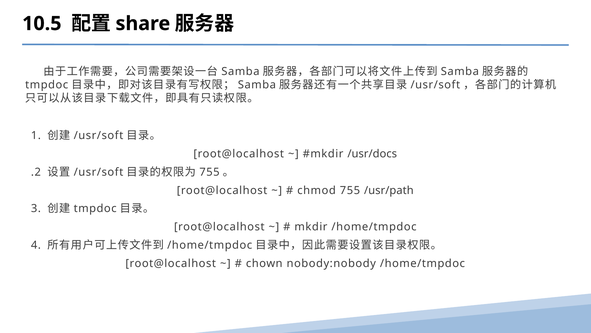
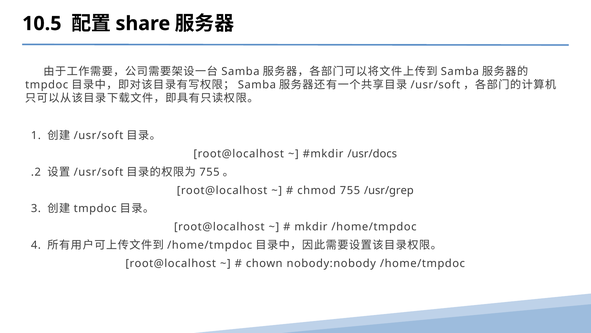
/usr/path: /usr/path -> /usr/grep
